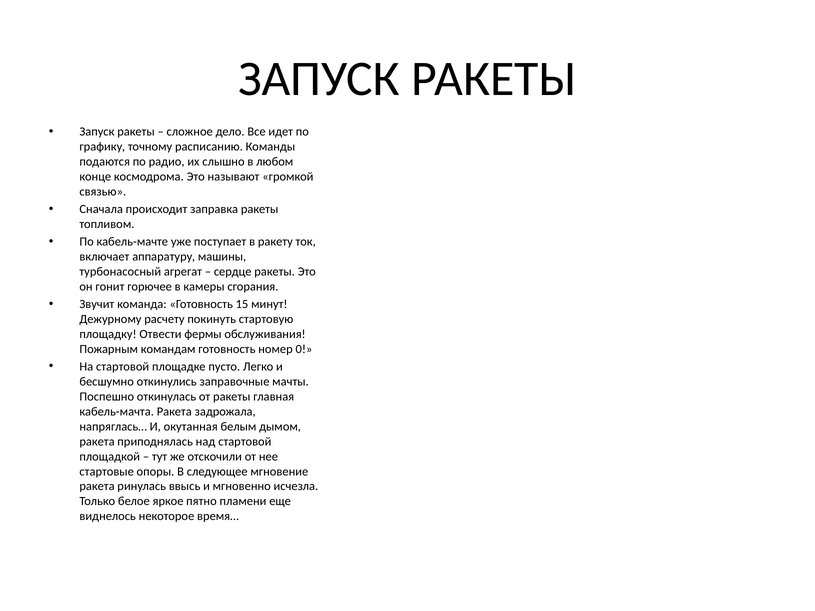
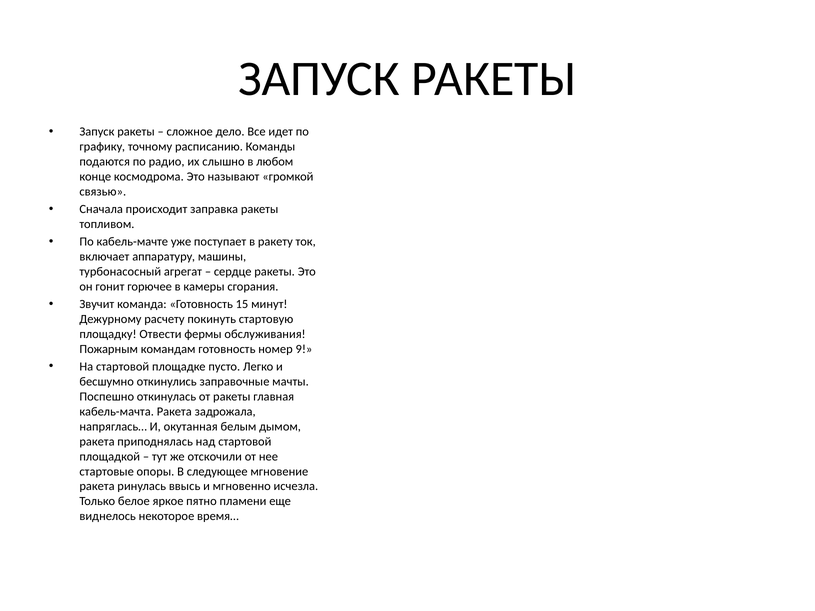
0: 0 -> 9
